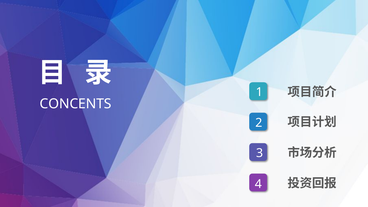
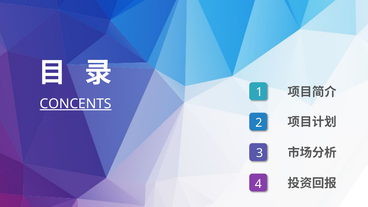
CONCENTS underline: none -> present
